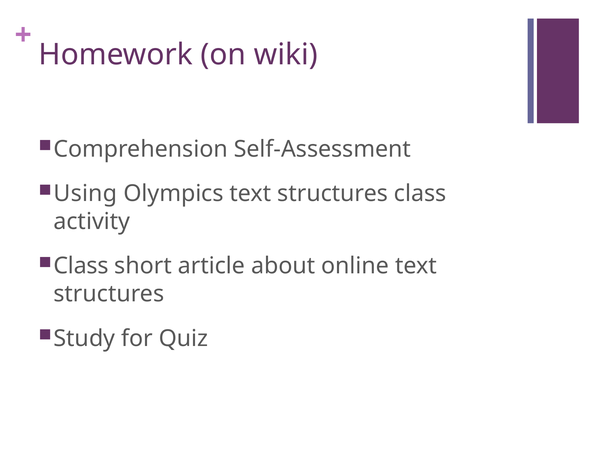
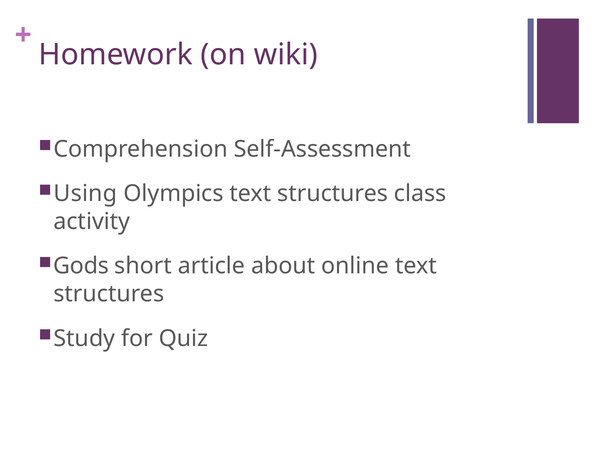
Class at (81, 266): Class -> Gods
